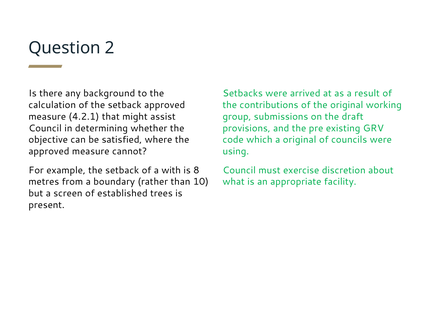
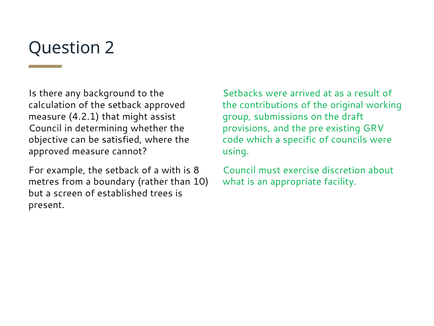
a original: original -> specific
